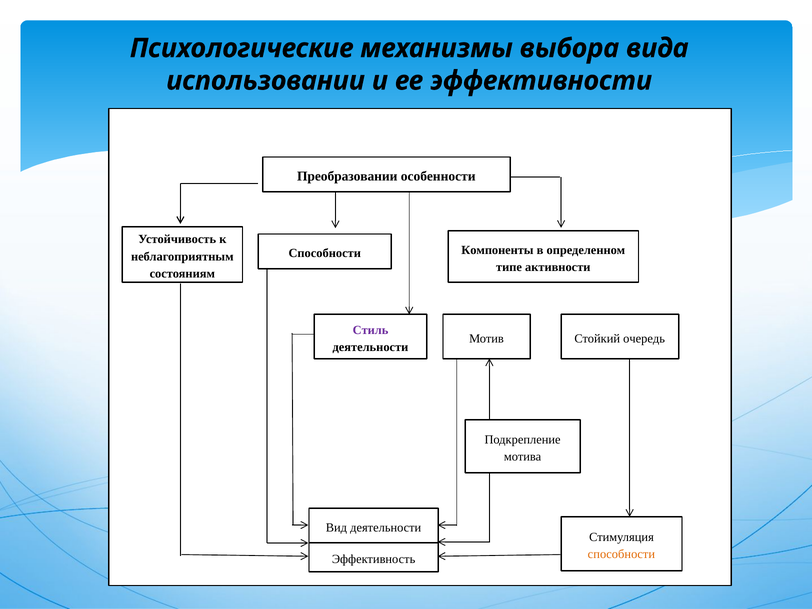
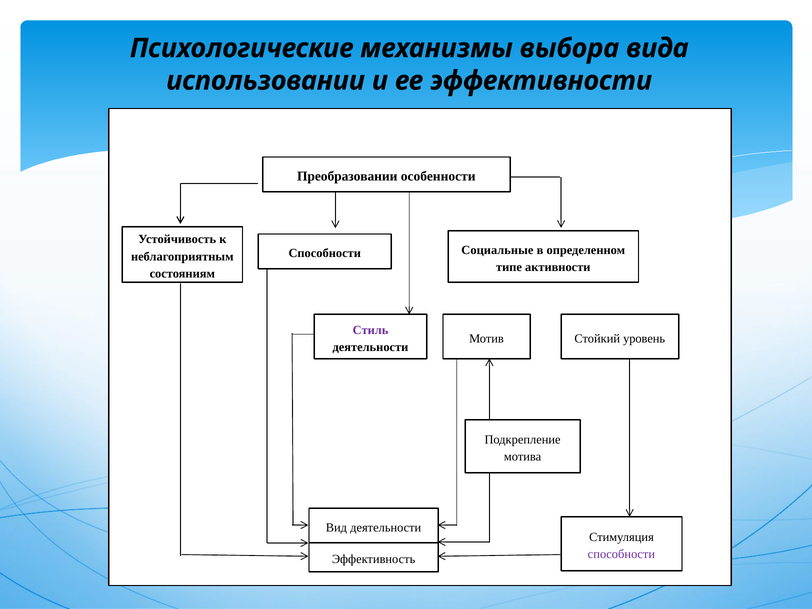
Компоненты: Компоненты -> Социальные
очередь: очередь -> уровень
способности at (621, 554) colour: orange -> purple
